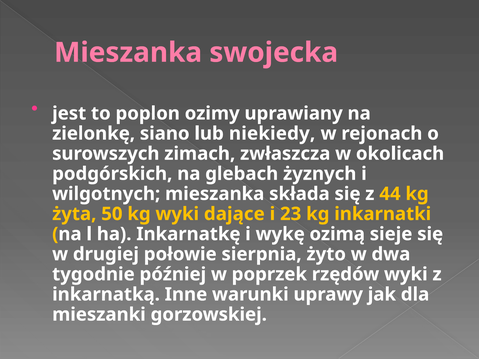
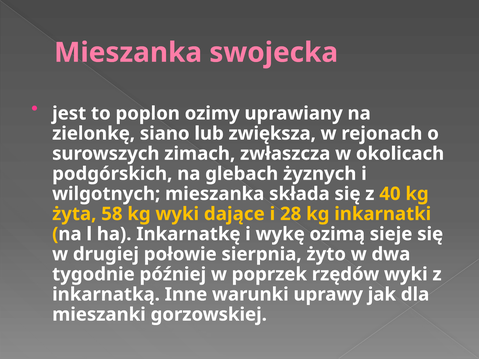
niekiedy: niekiedy -> zwiększa
44: 44 -> 40
50: 50 -> 58
23: 23 -> 28
